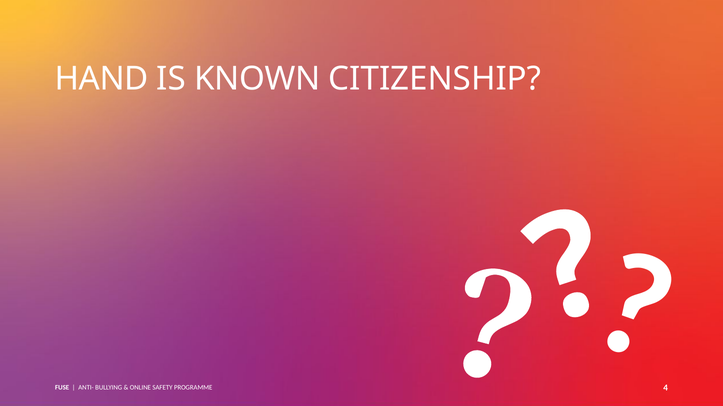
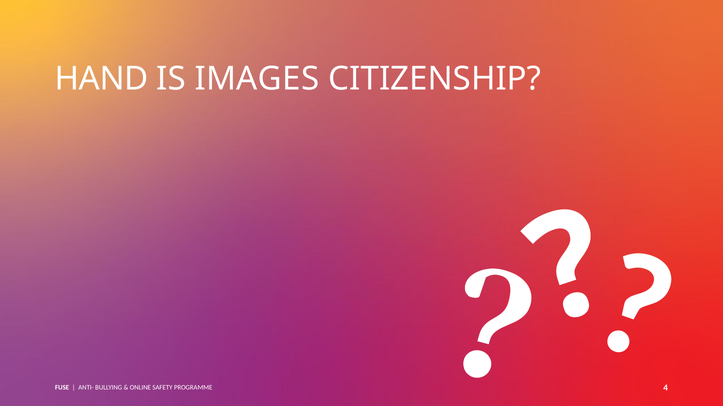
KNOWN: KNOWN -> IMAGES
